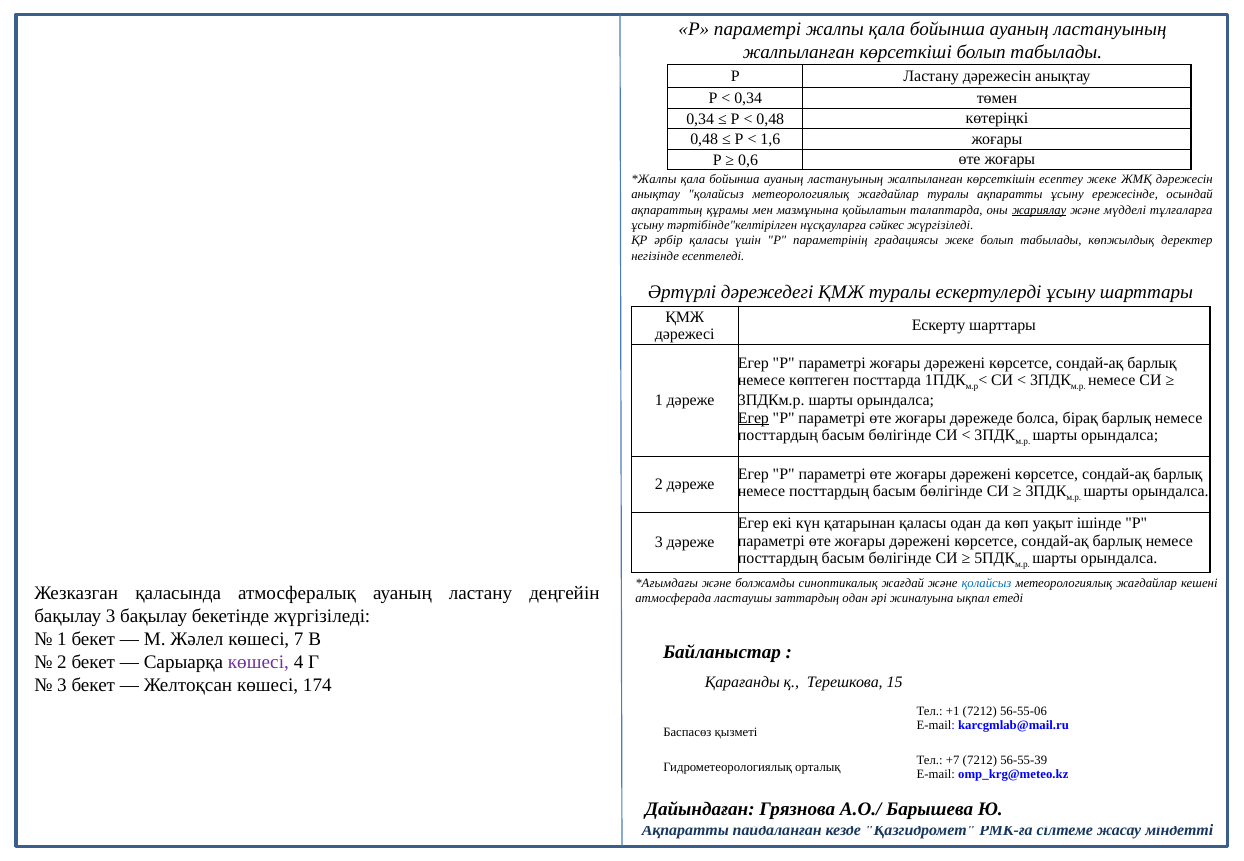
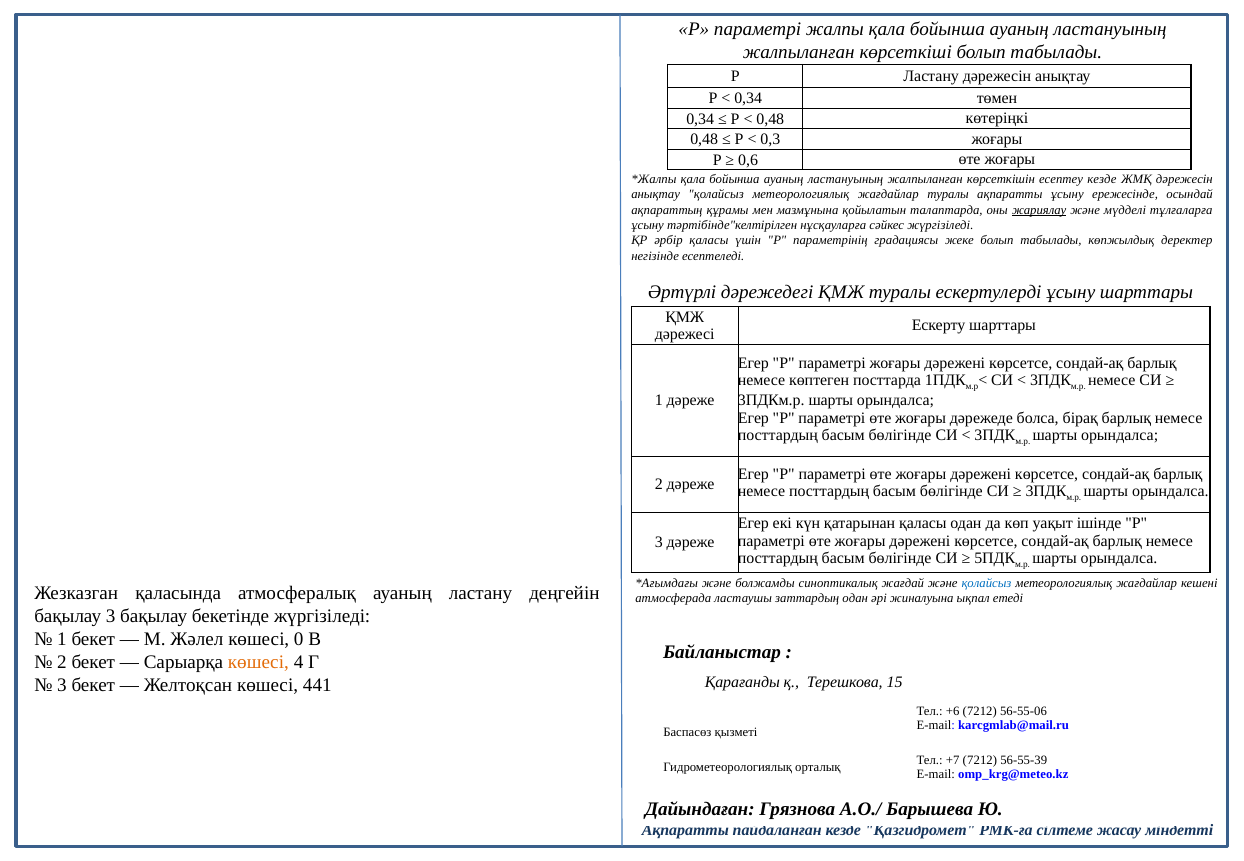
1,6: 1,6 -> 0,3
есептеу жеке: жеке -> кезде
Егер at (753, 418) underline: present -> none
7: 7 -> 0
көшесі at (258, 663) colour: purple -> orange
174: 174 -> 441
+1: +1 -> +6
